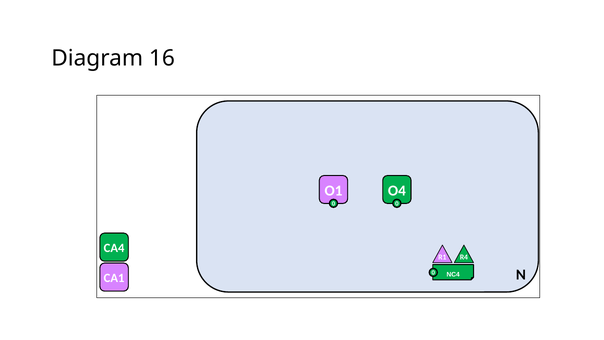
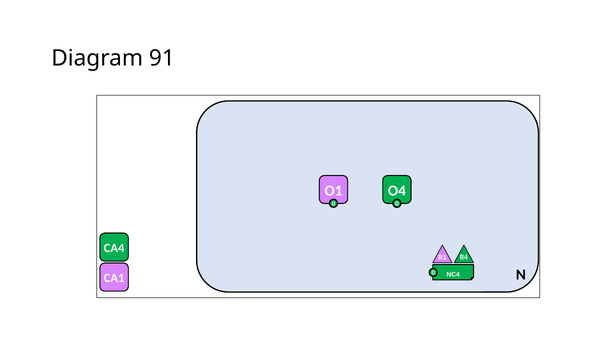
16: 16 -> 91
